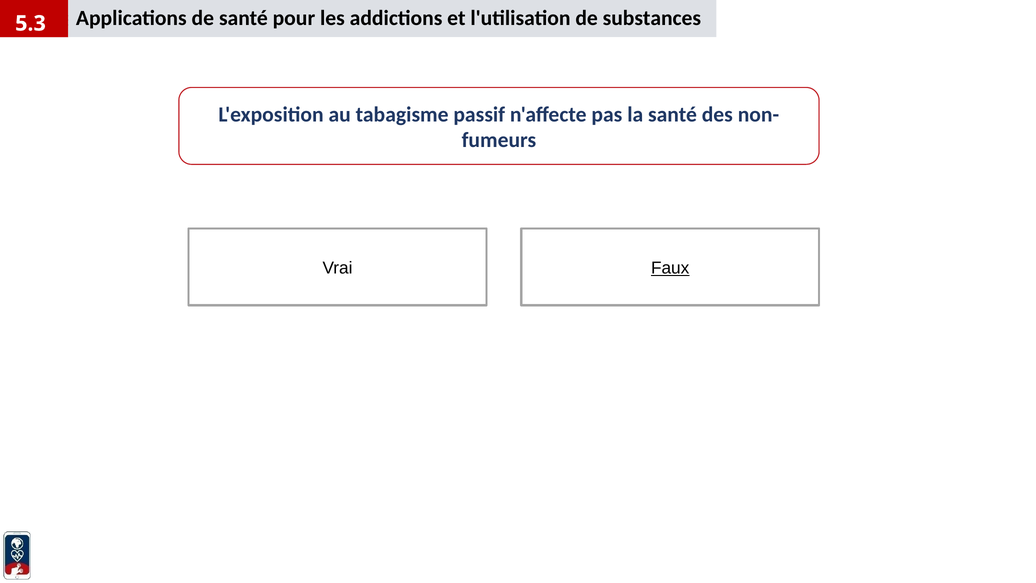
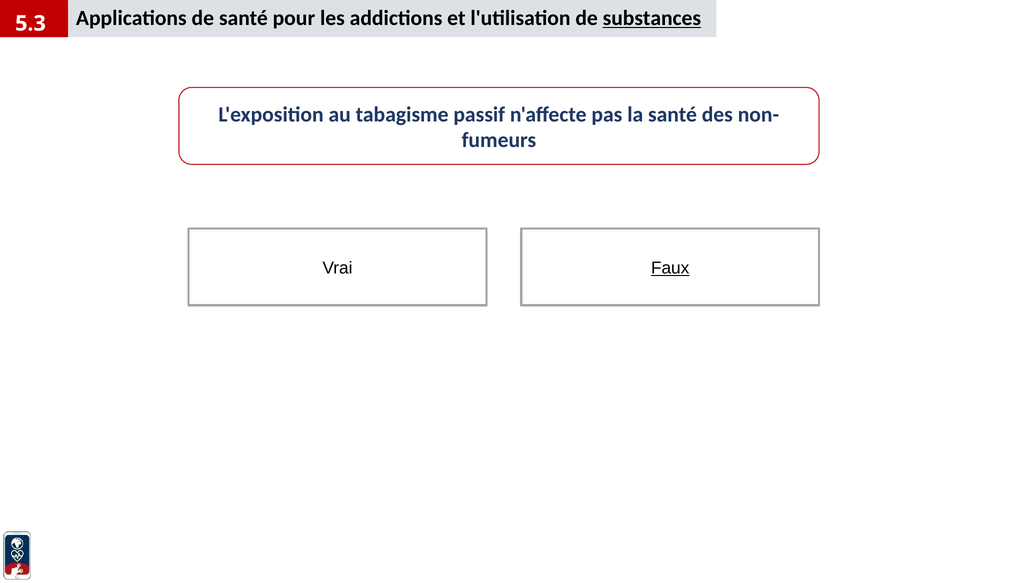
substances underline: none -> present
